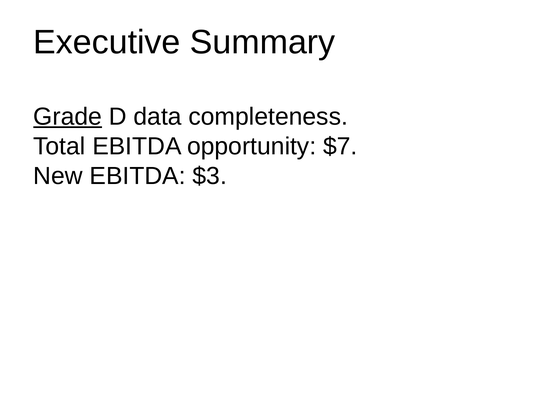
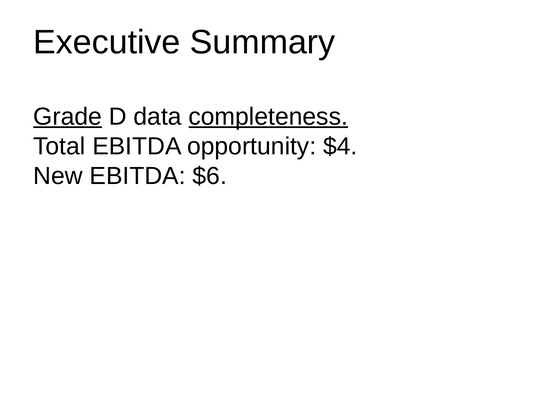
completeness underline: none -> present
$7: $7 -> $4
$3: $3 -> $6
